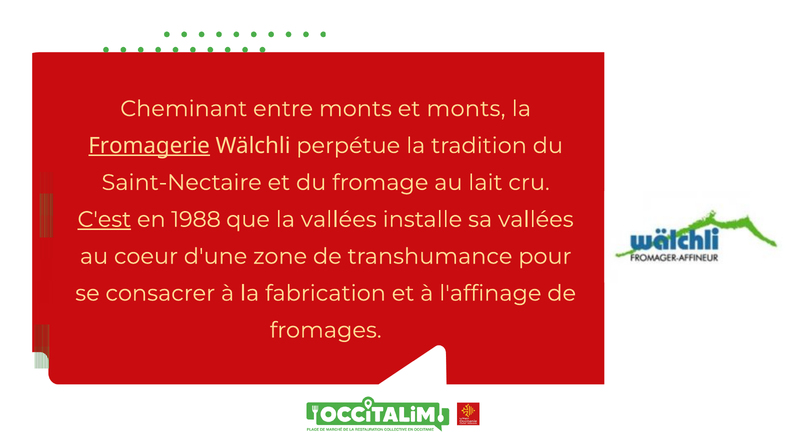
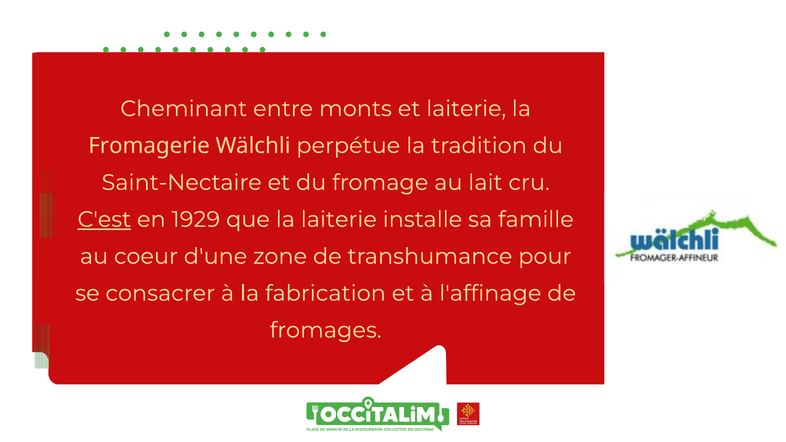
et monts: monts -> laiterie
Fromagerie underline: present -> none
1988: 1988 -> 1929
la vallées: vallées -> laiterie
sa vallées: vallées -> famille
